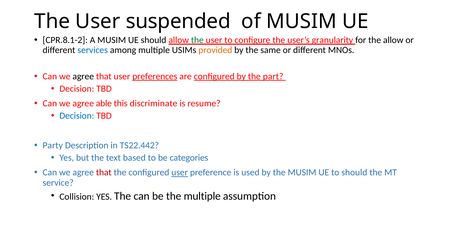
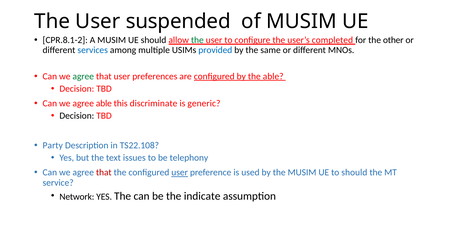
granularity: granularity -> completed
the allow: allow -> other
provided colour: orange -> blue
agree at (83, 77) colour: black -> green
preferences underline: present -> none
the part: part -> able
resume: resume -> generic
Decision at (77, 116) colour: blue -> black
TS22.442: TS22.442 -> TS22.108
based: based -> issues
categories: categories -> telephony
Collision: Collision -> Network
the multiple: multiple -> indicate
